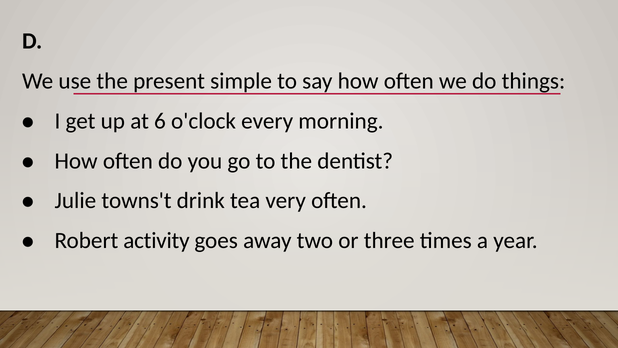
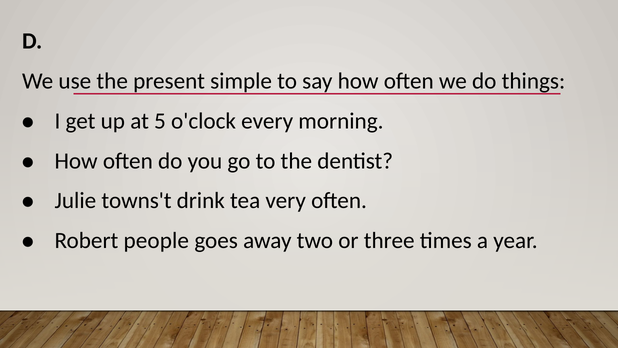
6: 6 -> 5
activity: activity -> people
